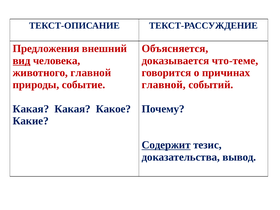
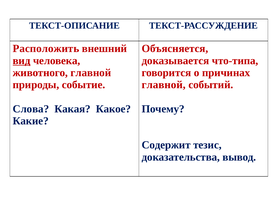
Предложения: Предложения -> Расположить
что-теме: что-теме -> что-типа
Какая at (31, 109): Какая -> Слова
Содержит underline: present -> none
